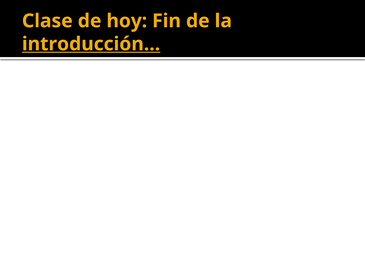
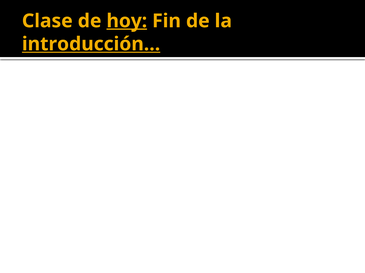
hoy underline: none -> present
